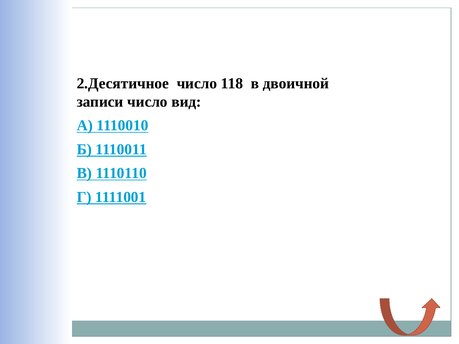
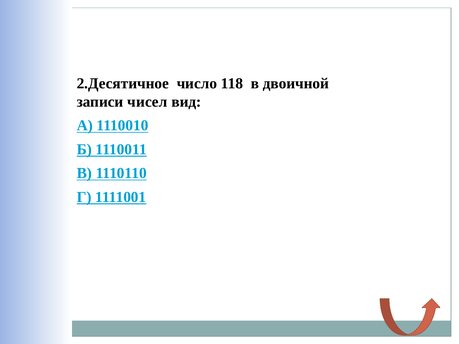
записи число: число -> чисел
